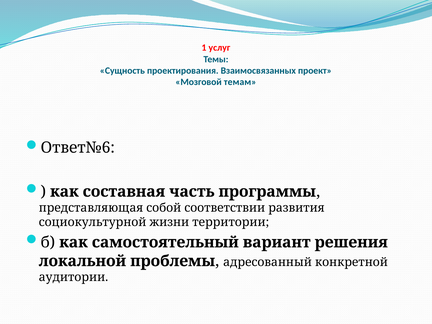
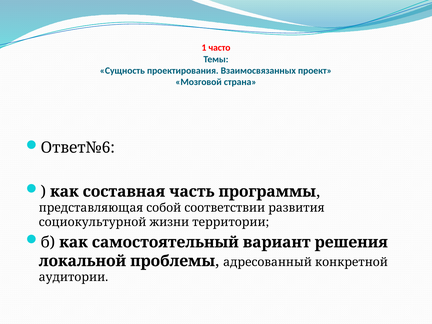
услуг: услуг -> часто
темам: темам -> страна
